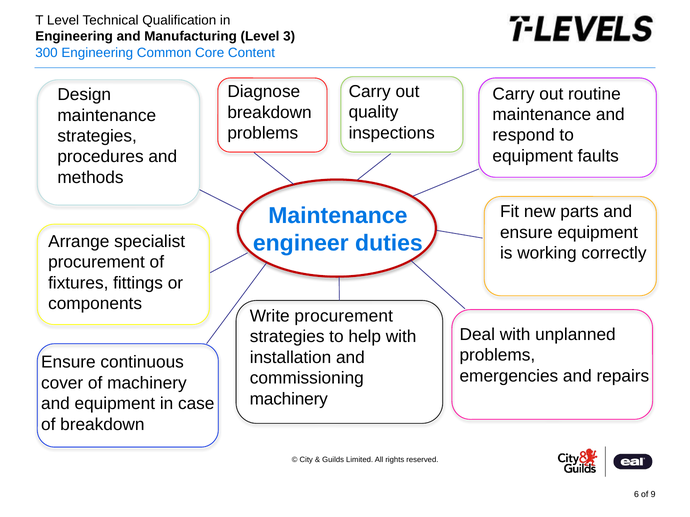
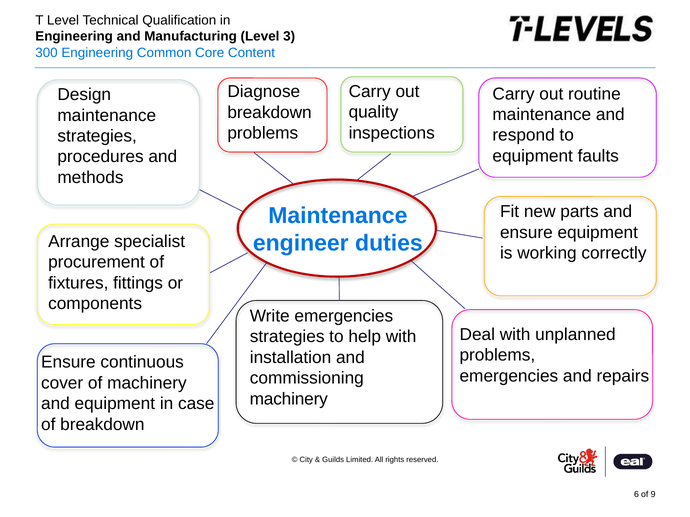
Write procurement: procurement -> emergencies
